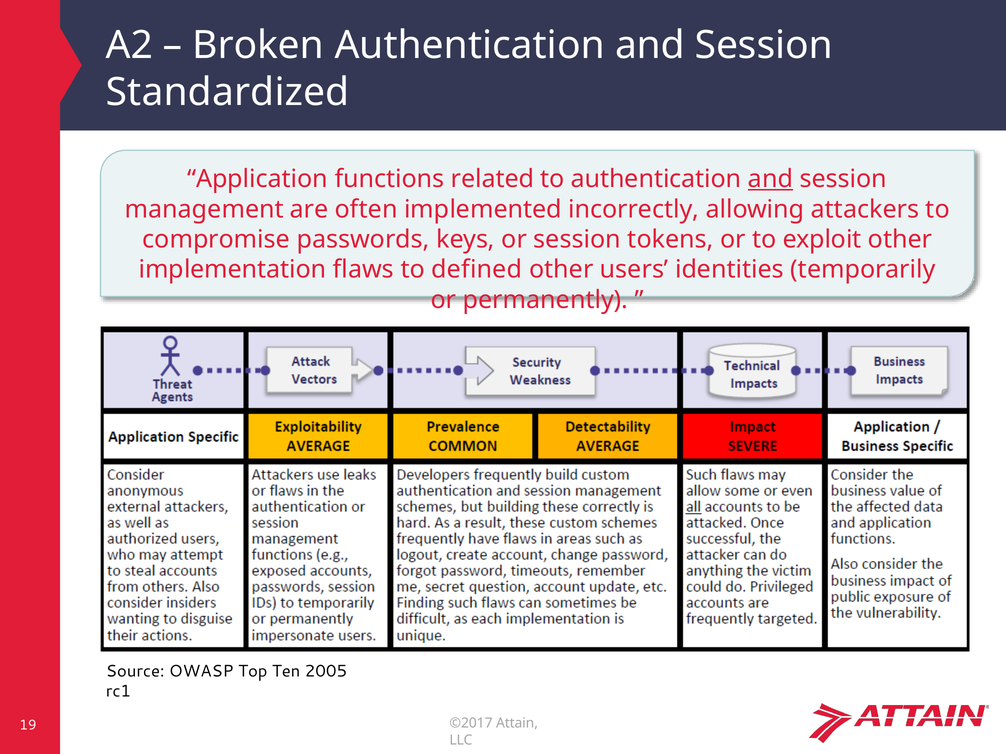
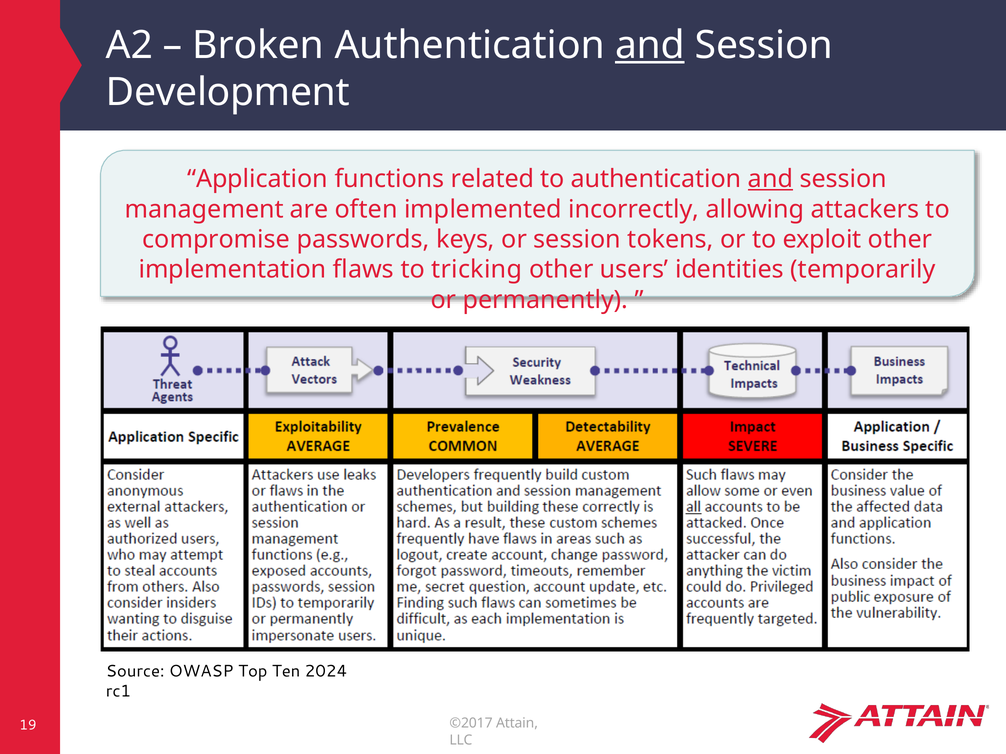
and at (650, 45) underline: none -> present
Standardized: Standardized -> Development
defined: defined -> tricking
2005: 2005 -> 2024
